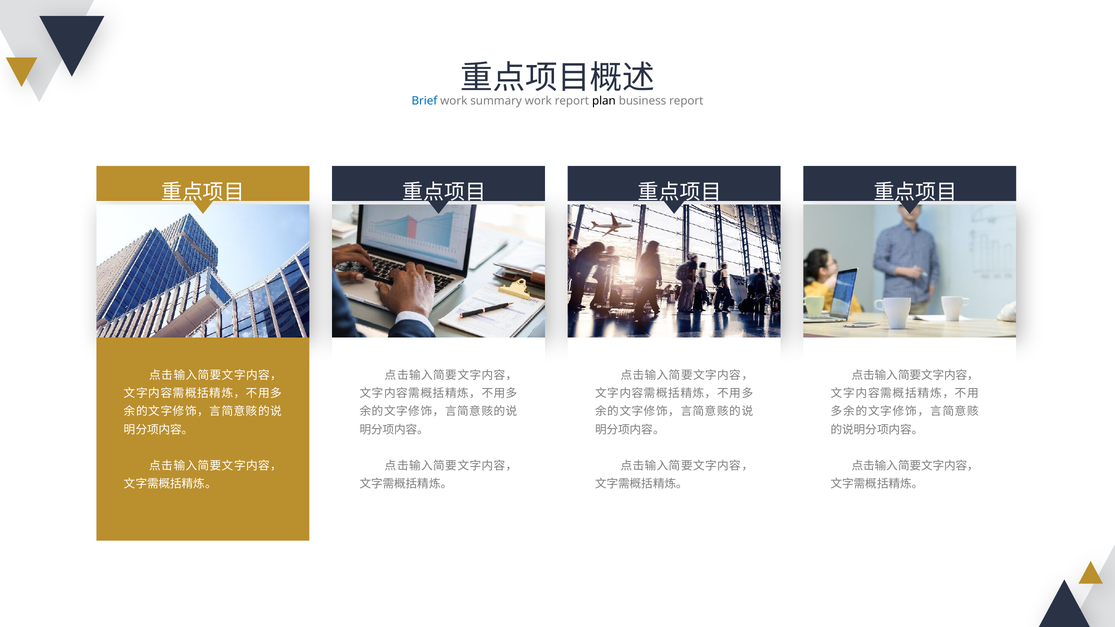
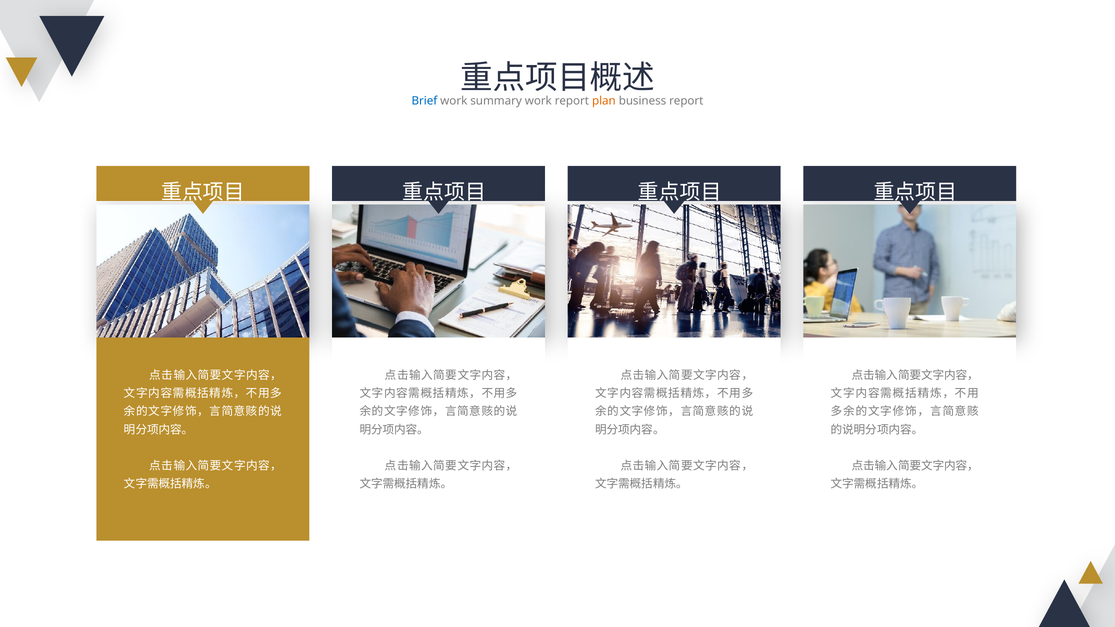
plan colour: black -> orange
